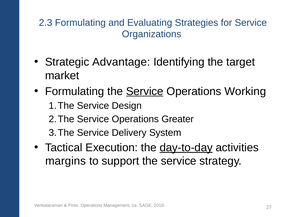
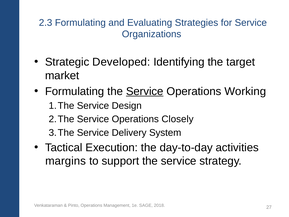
Advantage: Advantage -> Developed
Greater: Greater -> Closely
day-to-day underline: present -> none
